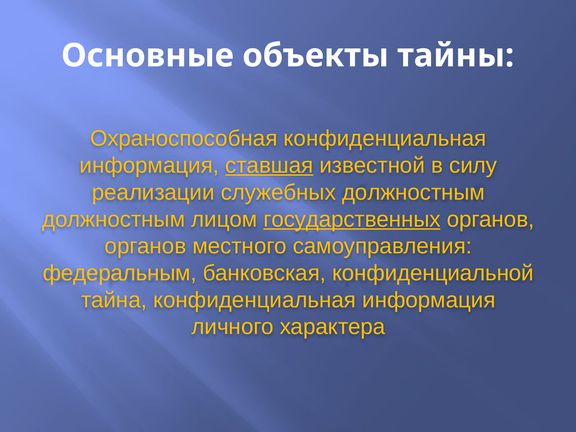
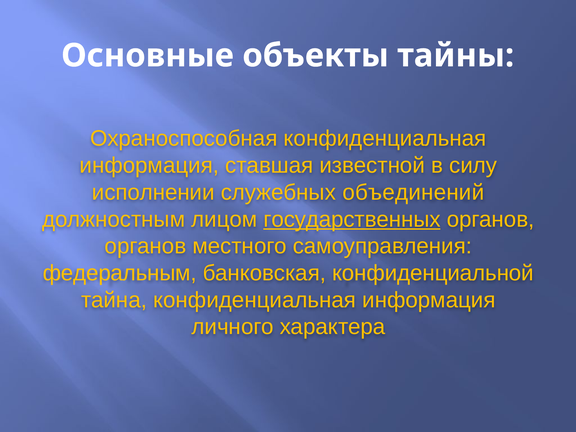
ставшая underline: present -> none
реализации: реализации -> исполнении
служебных должностным: должностным -> объединений
